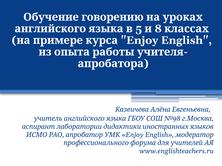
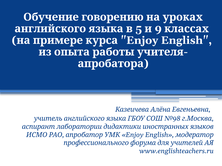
8: 8 -> 9
